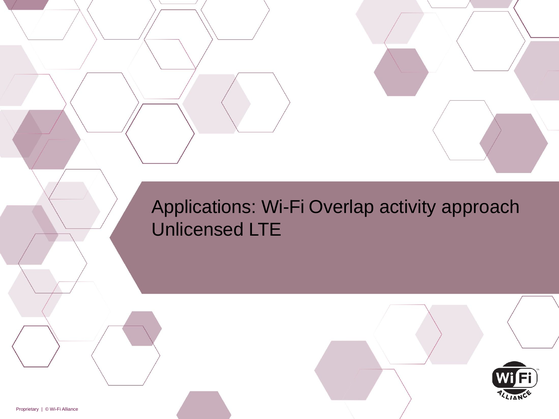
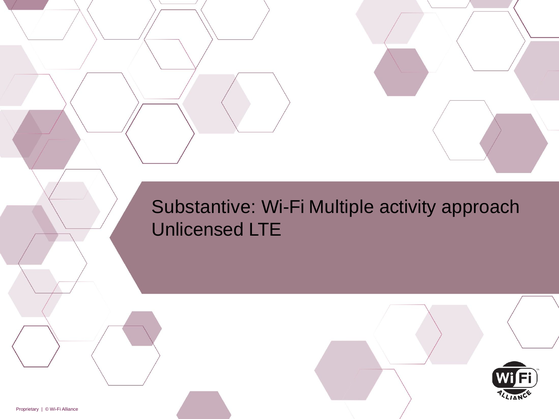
Applications: Applications -> Substantive
Overlap: Overlap -> Multiple
